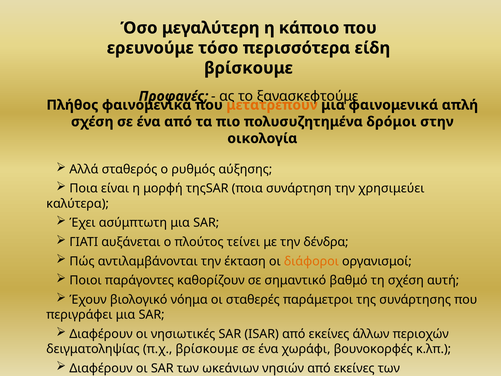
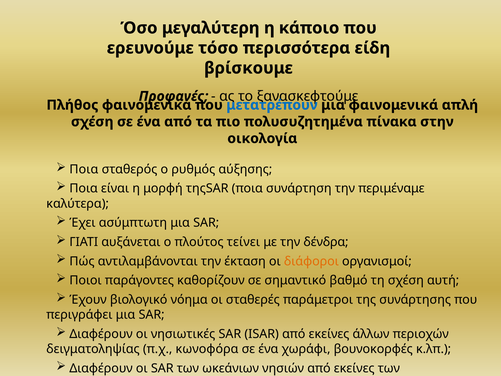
μετατρέπουν colour: orange -> blue
δρόμοι: δρόμοι -> πίνακα
Αλλά at (84, 169): Αλλά -> Ποια
χρησιμεύει: χρησιμεύει -> περιμέναμε
π.χ βρίσκουμε: βρίσκουμε -> κωνοφόρα
